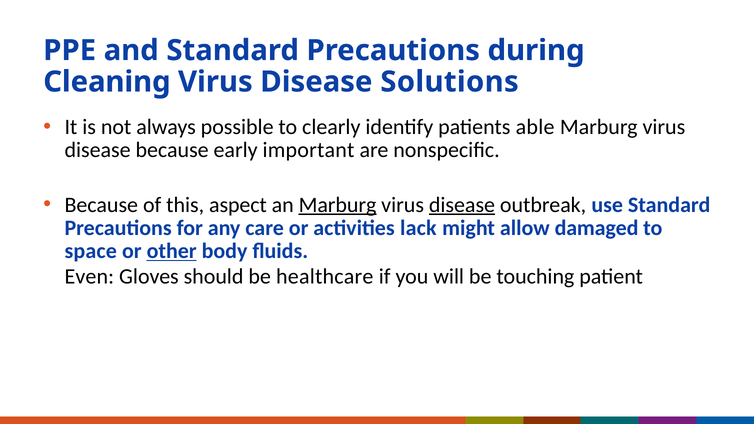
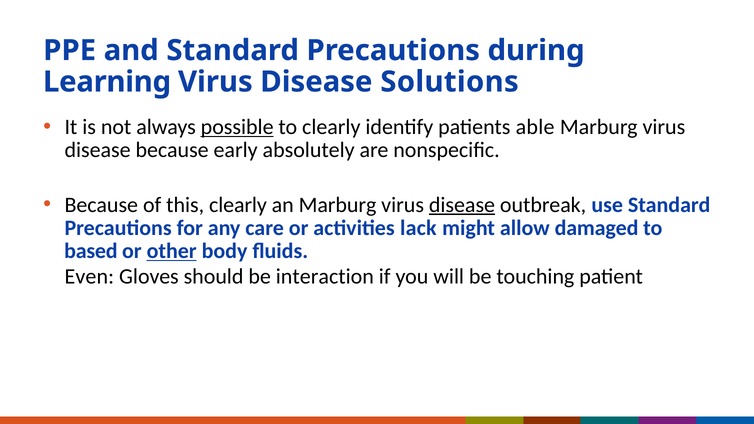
Cleaning: Cleaning -> Learning
possible underline: none -> present
important: important -> absolutely
this aspect: aspect -> clearly
Marburg at (338, 205) underline: present -> none
space: space -> based
healthcare: healthcare -> interaction
